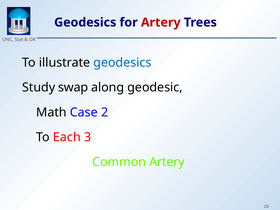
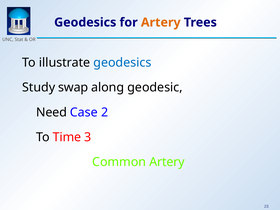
Artery at (161, 22) colour: red -> orange
Math: Math -> Need
Each: Each -> Time
